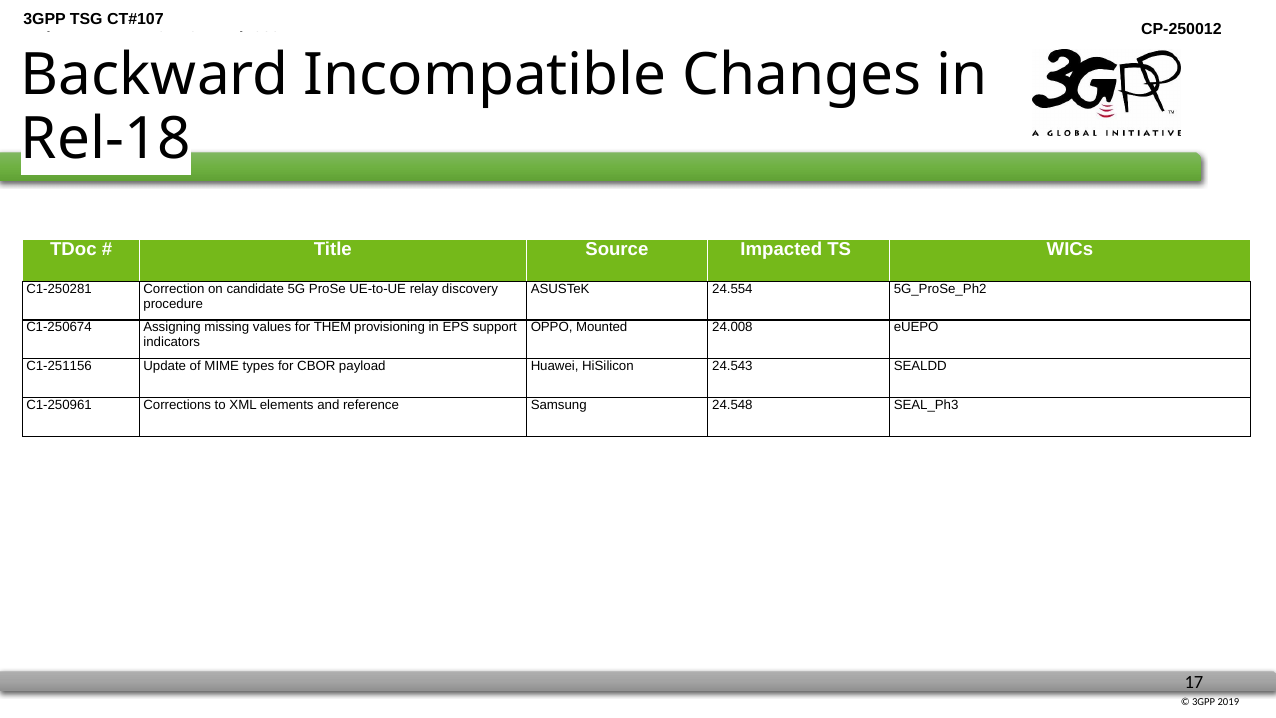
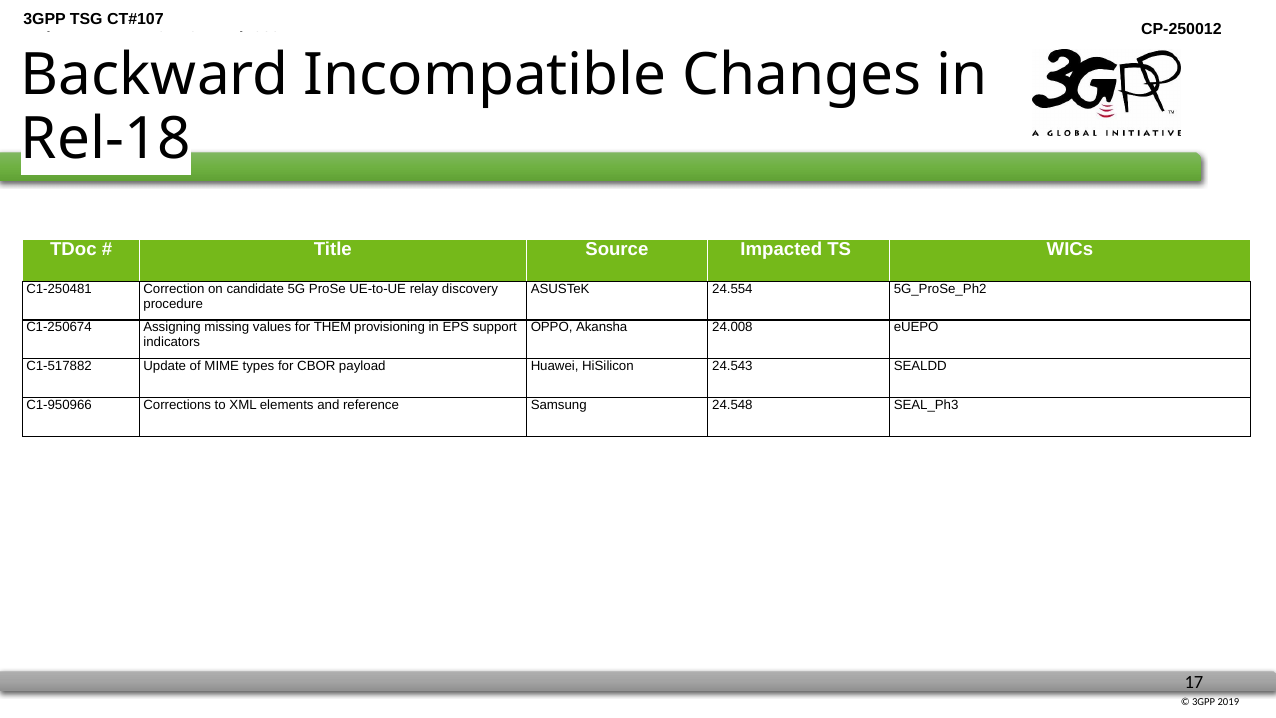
C1-250281: C1-250281 -> C1-250481
Mounted: Mounted -> Akansha
C1-251156: C1-251156 -> C1-517882
C1-250961: C1-250961 -> C1-950966
